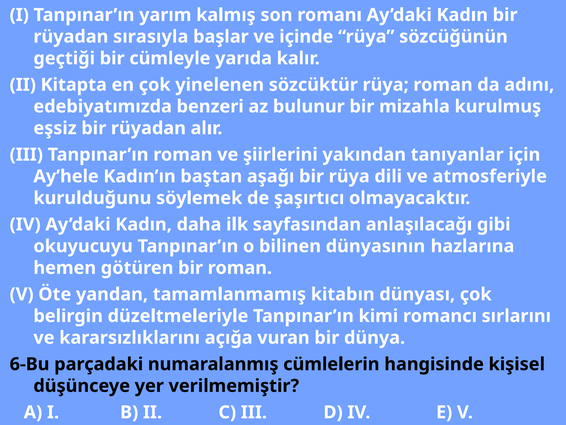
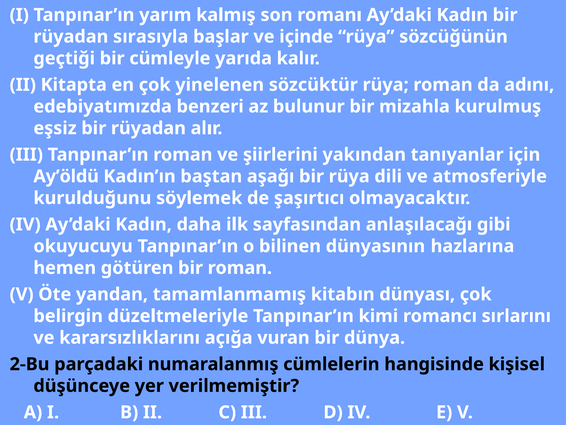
Ay’hele: Ay’hele -> Ay’öldü
6-Bu: 6-Bu -> 2-Bu
